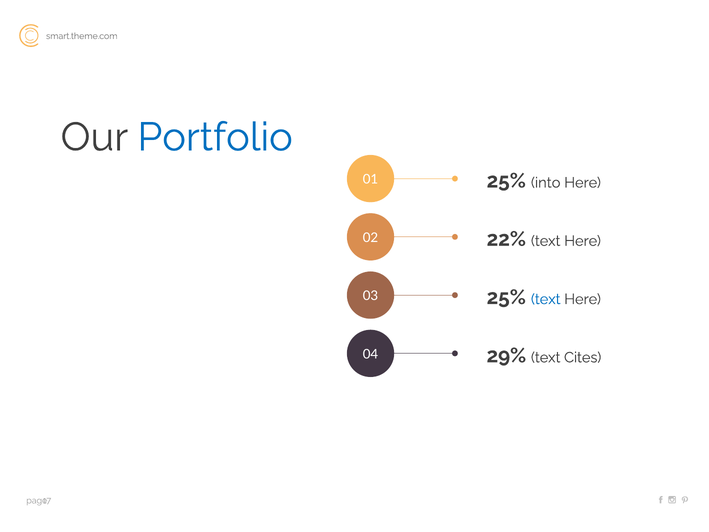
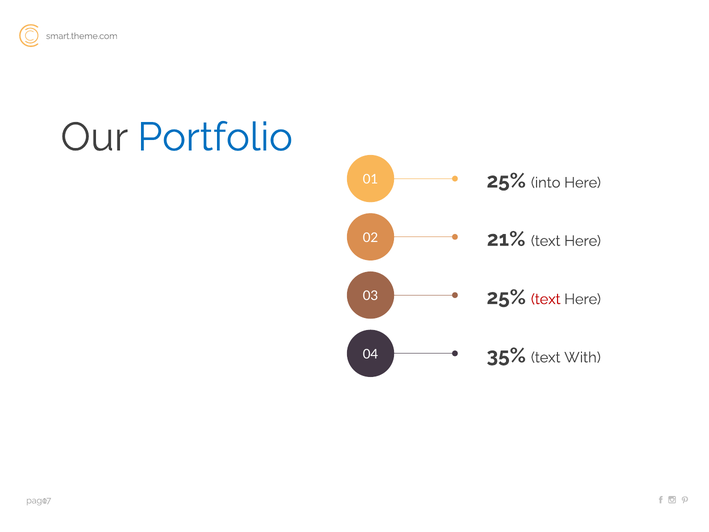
22%: 22% -> 21%
text at (546, 299) colour: blue -> red
29%: 29% -> 35%
Cites: Cites -> With
